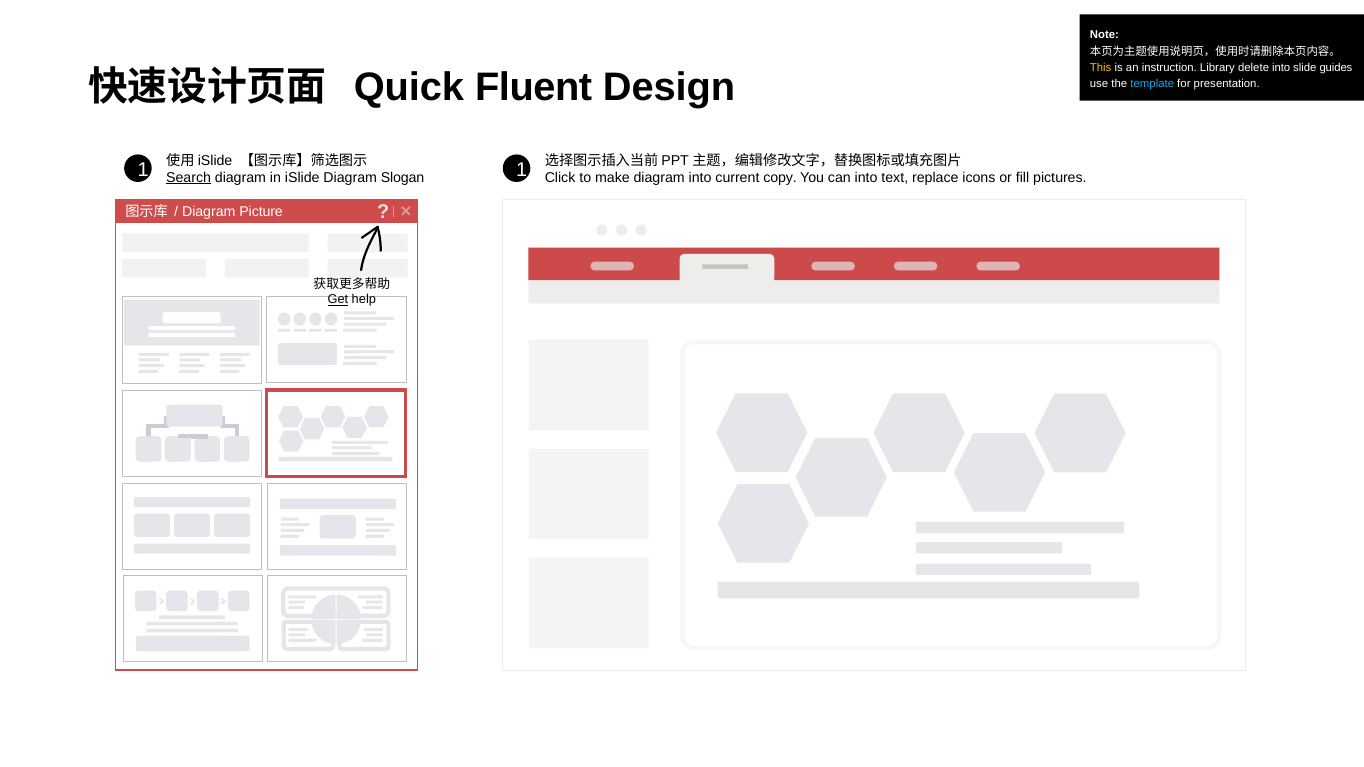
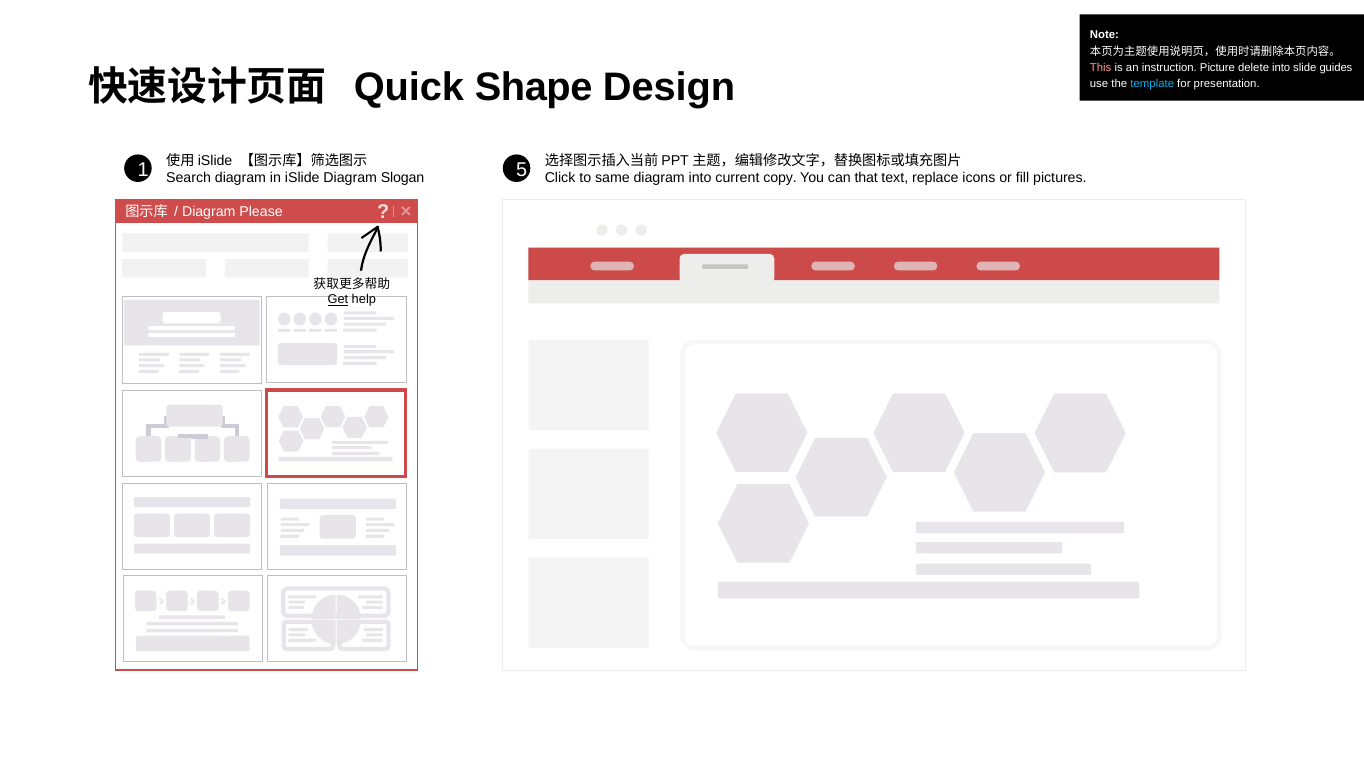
This colour: yellow -> pink
Library: Library -> Picture
Fluent: Fluent -> Shape
1 1: 1 -> 5
Search underline: present -> none
make: make -> same
can into: into -> that
Picture: Picture -> Please
